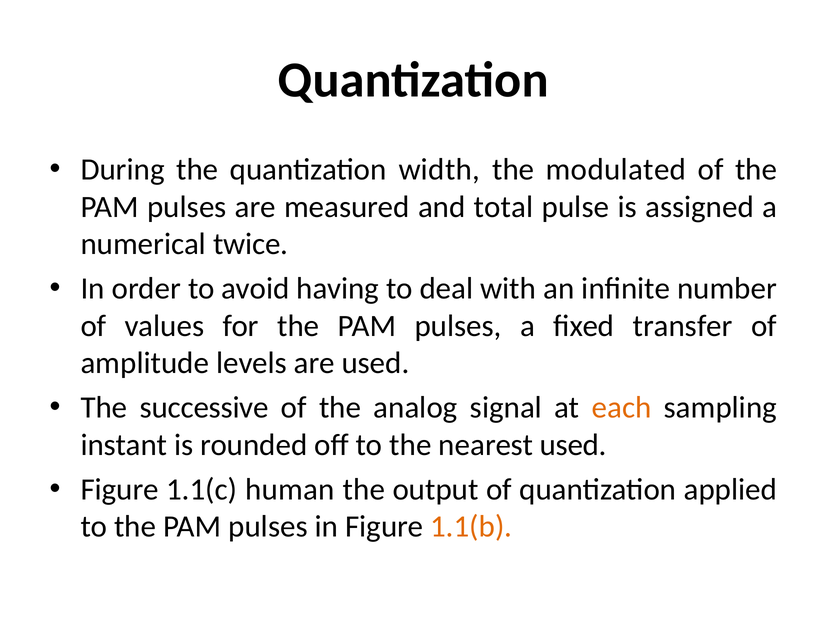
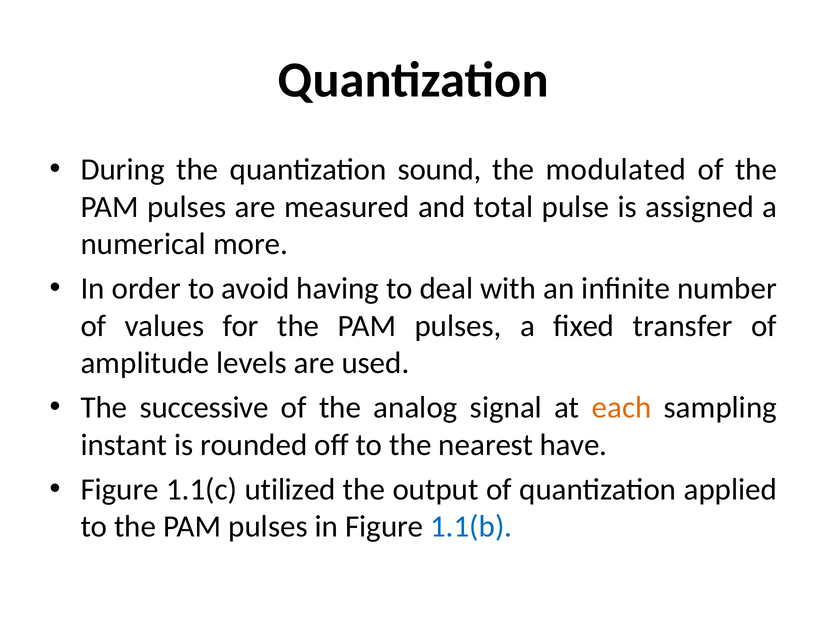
width: width -> sound
twice: twice -> more
nearest used: used -> have
human: human -> utilized
1.1(b colour: orange -> blue
